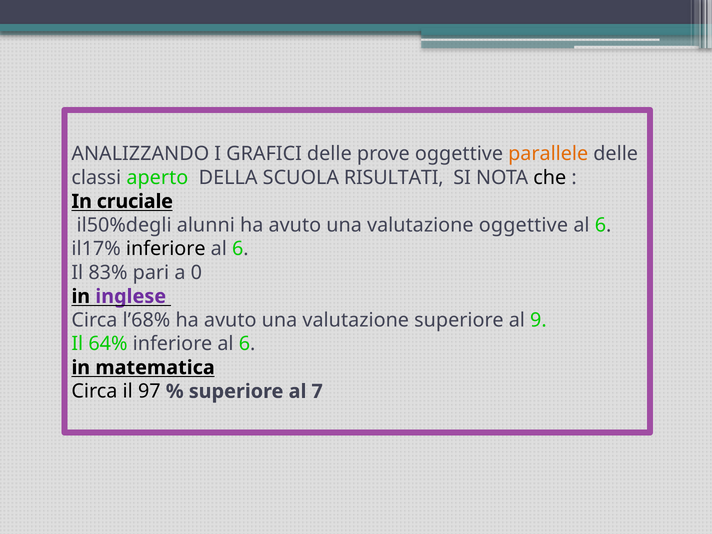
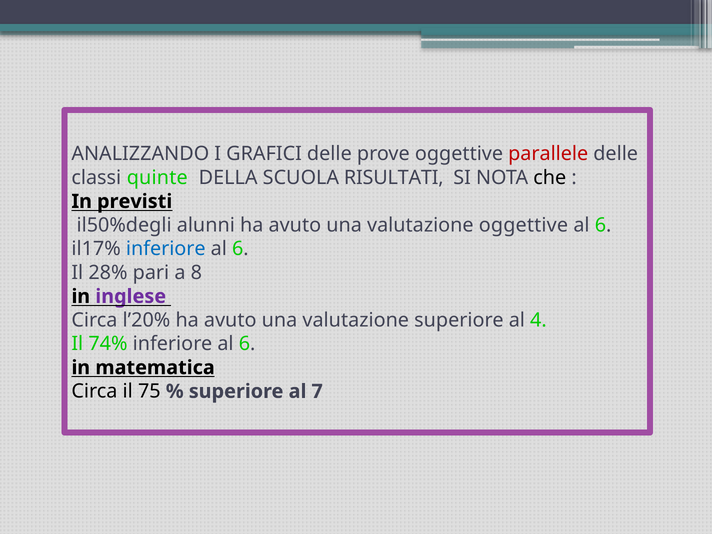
parallele colour: orange -> red
aperto: aperto -> quinte
cruciale: cruciale -> previsti
inferiore at (166, 249) colour: black -> blue
83%: 83% -> 28%
0: 0 -> 8
l’68%: l’68% -> l’20%
9: 9 -> 4
64%: 64% -> 74%
97: 97 -> 75
